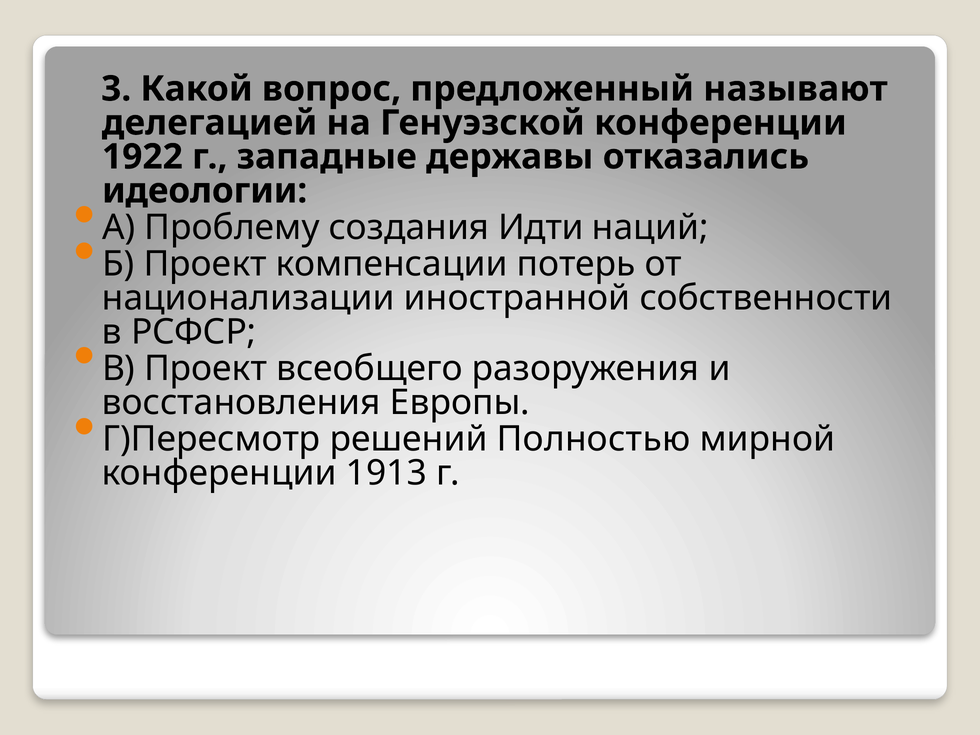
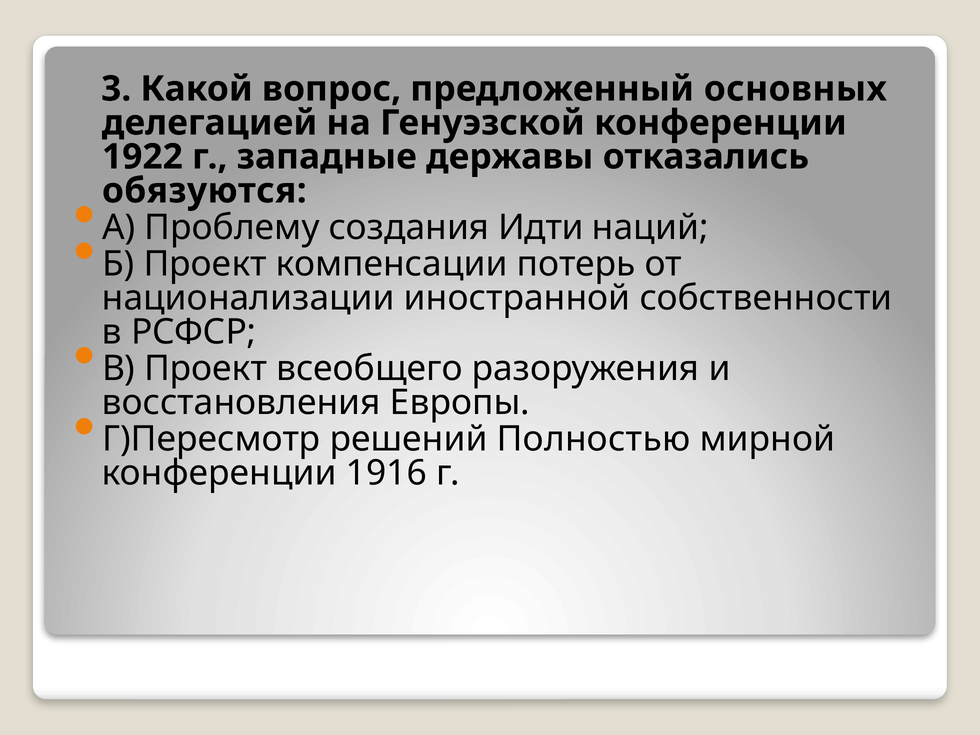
называют: называют -> основных
идеологии: идеологии -> обязуются
1913: 1913 -> 1916
